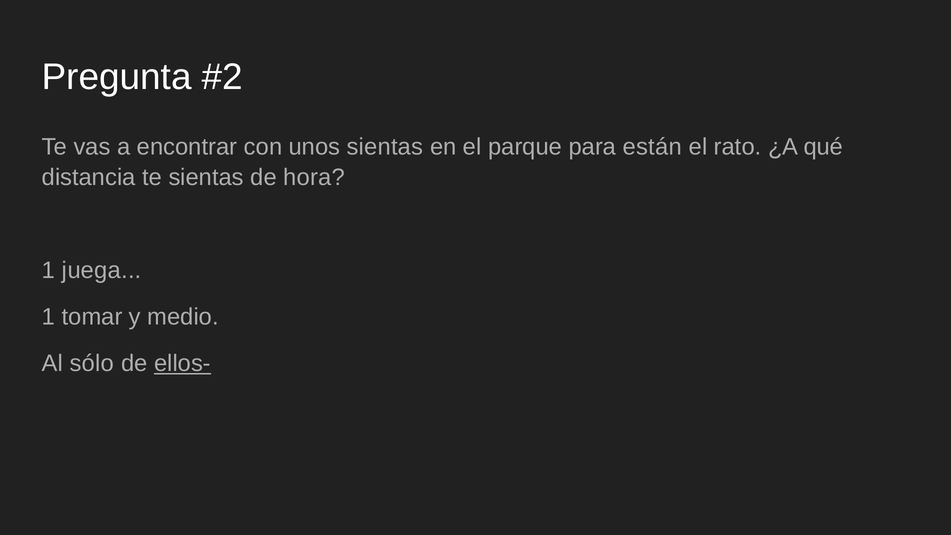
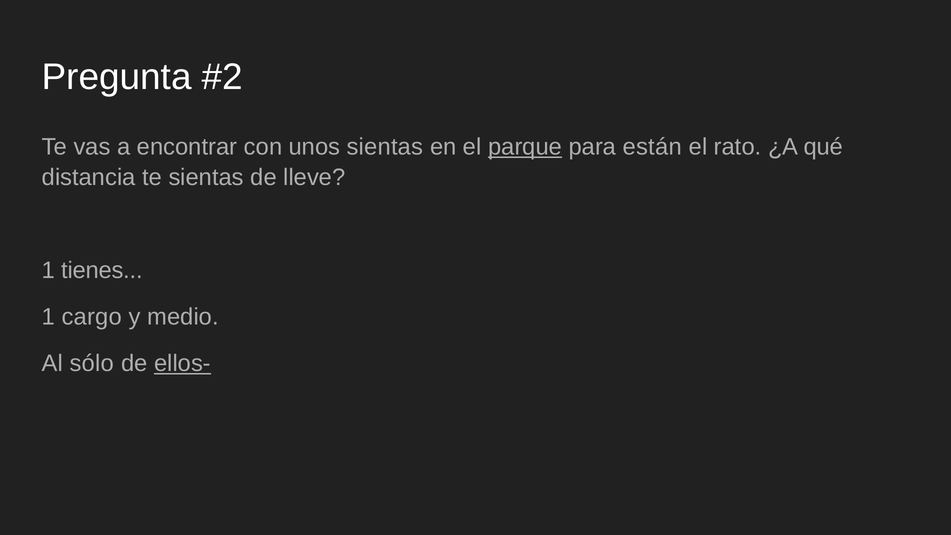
parque underline: none -> present
hora: hora -> lleve
juega: juega -> tienes
tomar: tomar -> cargo
